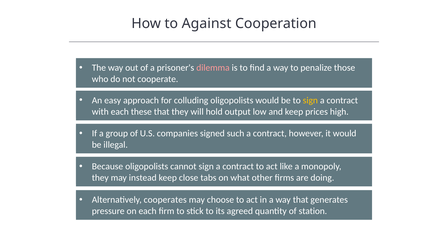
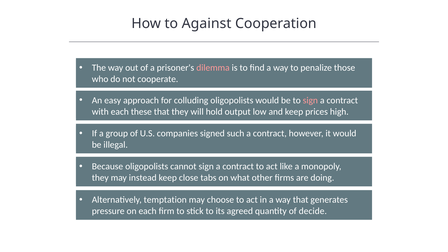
sign at (310, 100) colour: yellow -> pink
cooperates: cooperates -> temptation
station: station -> decide
